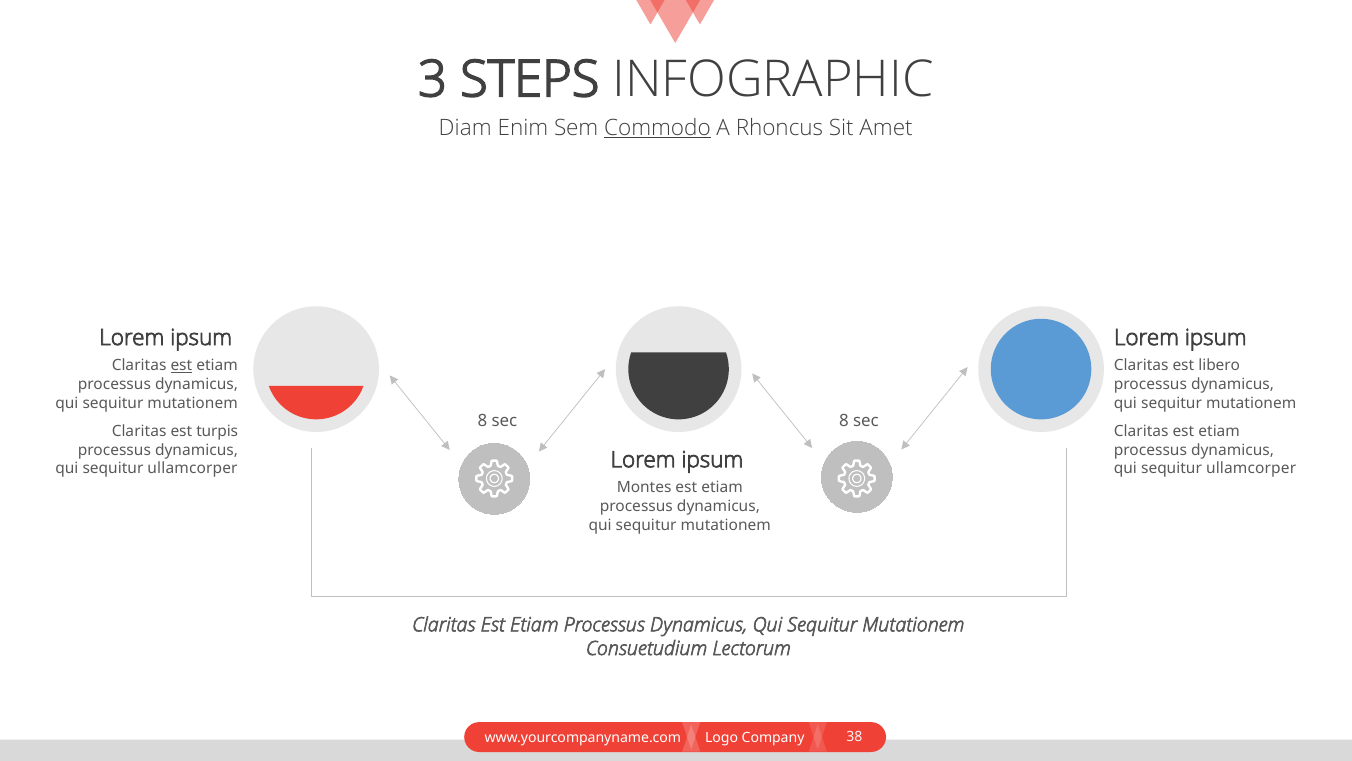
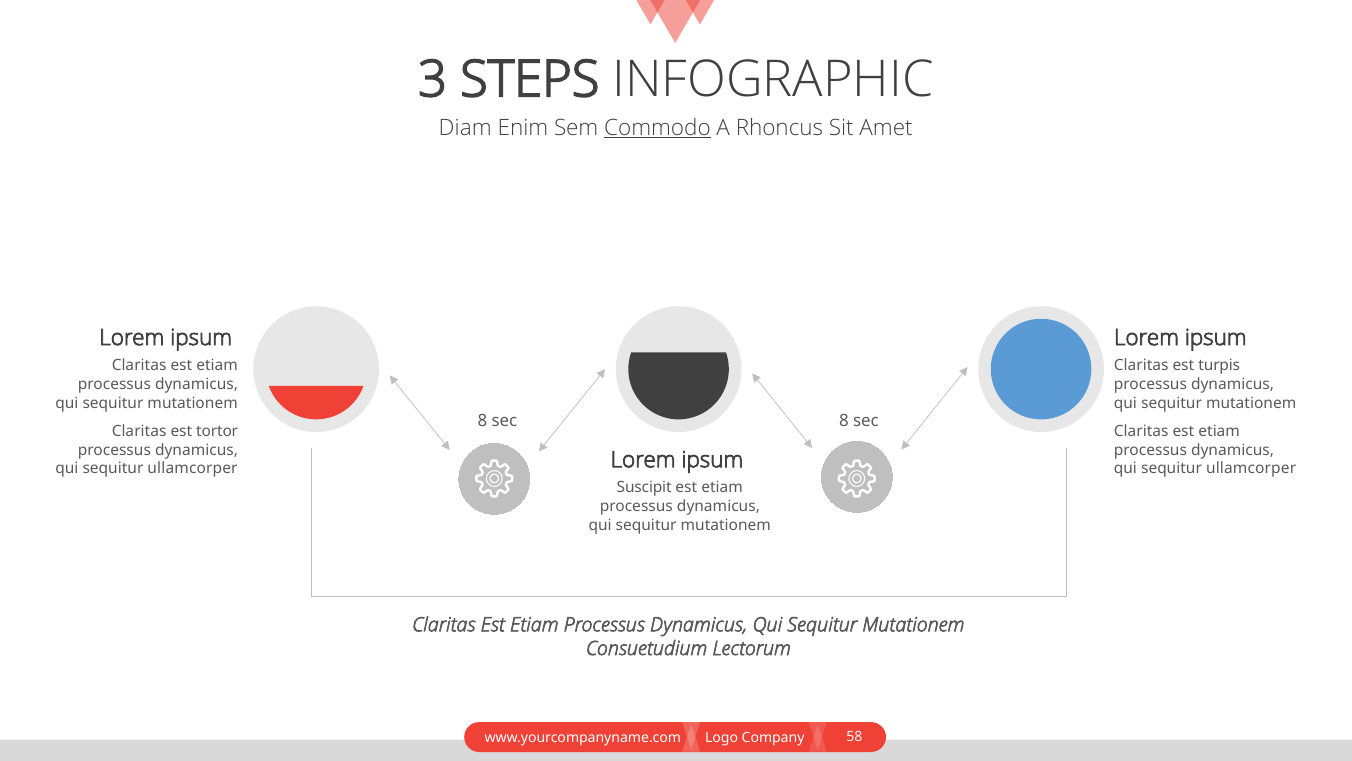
est at (181, 365) underline: present -> none
libero: libero -> turpis
turpis: turpis -> tortor
Montes: Montes -> Suscipit
38: 38 -> 58
